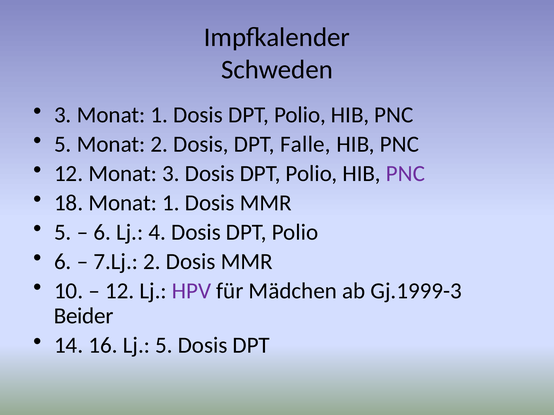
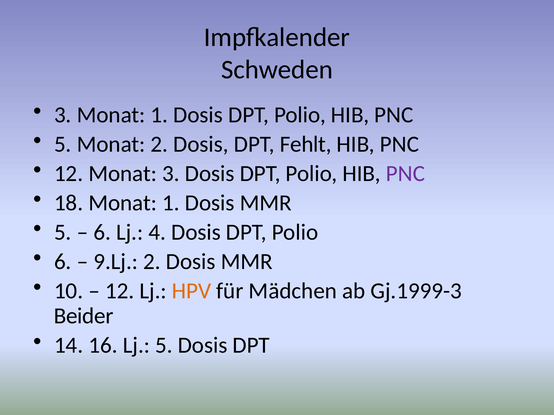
Falle: Falle -> Fehlt
7.Lj: 7.Lj -> 9.Lj
HPV colour: purple -> orange
